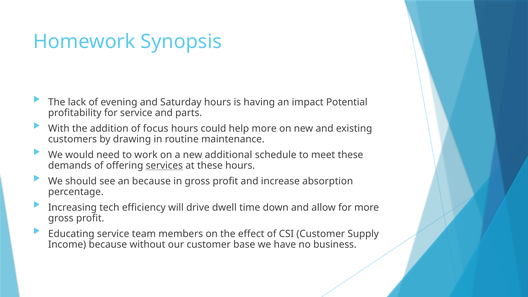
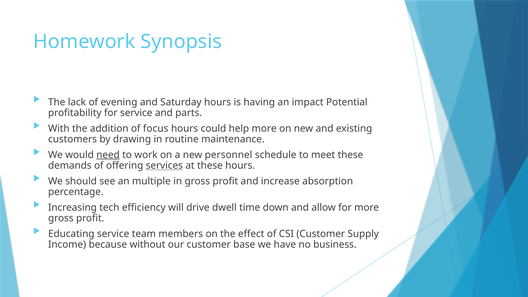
need underline: none -> present
additional: additional -> personnel
an because: because -> multiple
